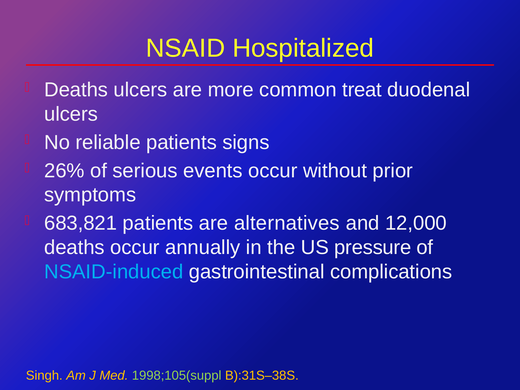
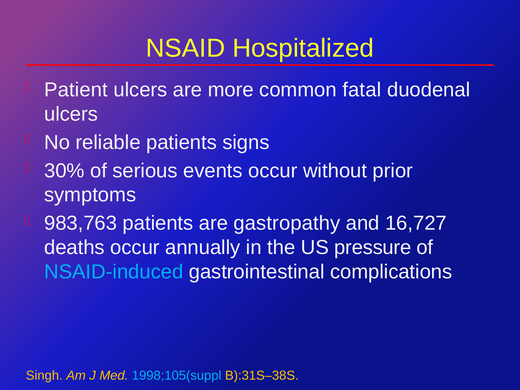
Deaths at (76, 90): Deaths -> Patient
treat: treat -> fatal
26%: 26% -> 30%
683,821: 683,821 -> 983,763
alternatives: alternatives -> gastropathy
12,000: 12,000 -> 16,727
1998;105(suppl colour: light green -> light blue
